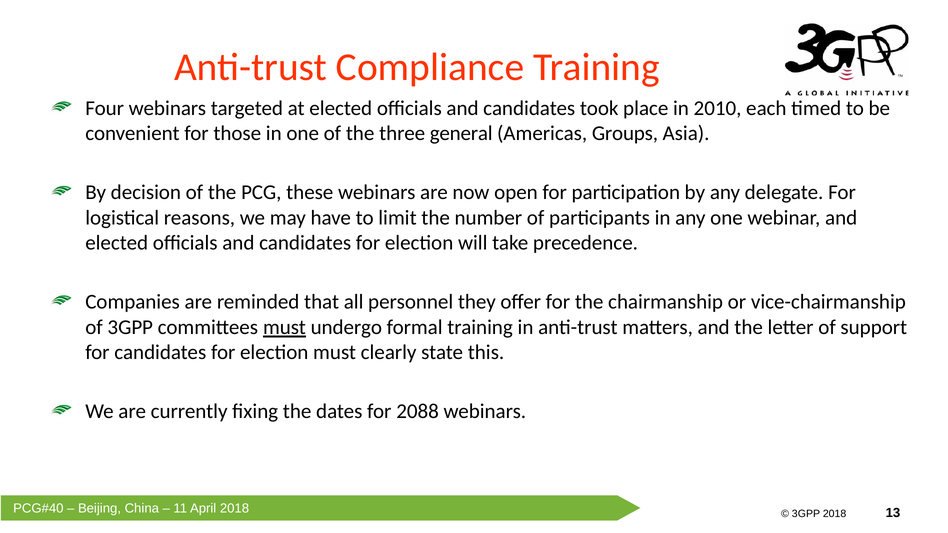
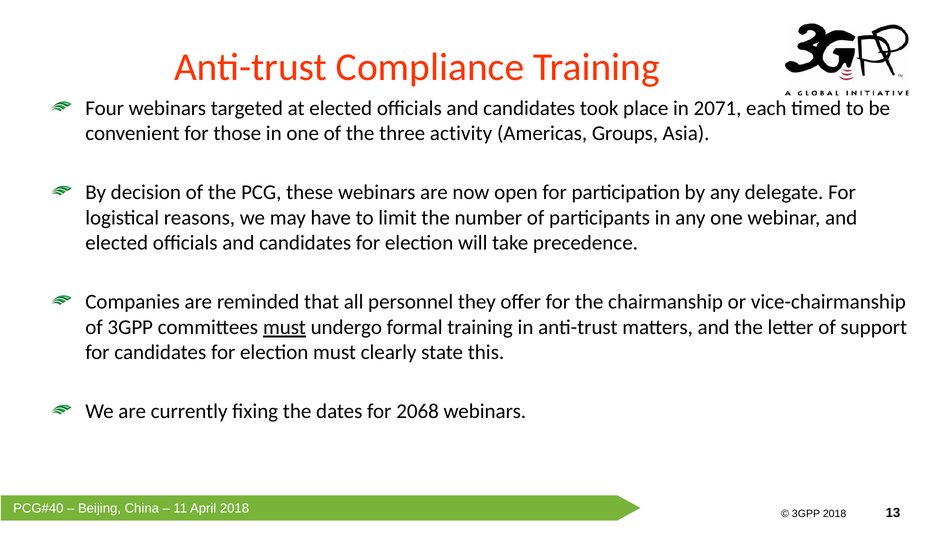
2010: 2010 -> 2071
general: general -> activity
2088: 2088 -> 2068
